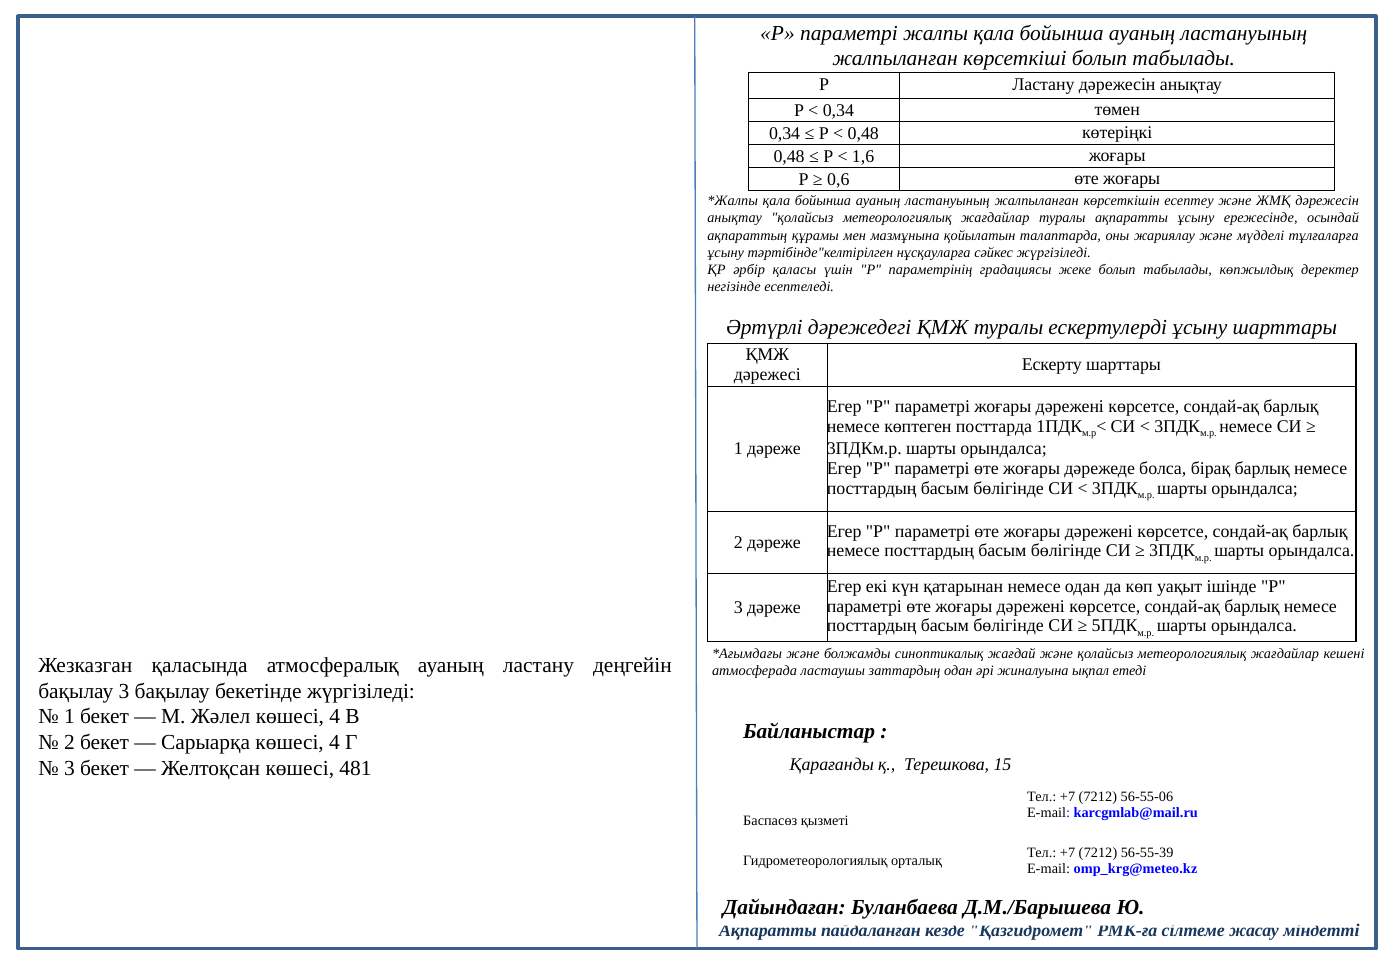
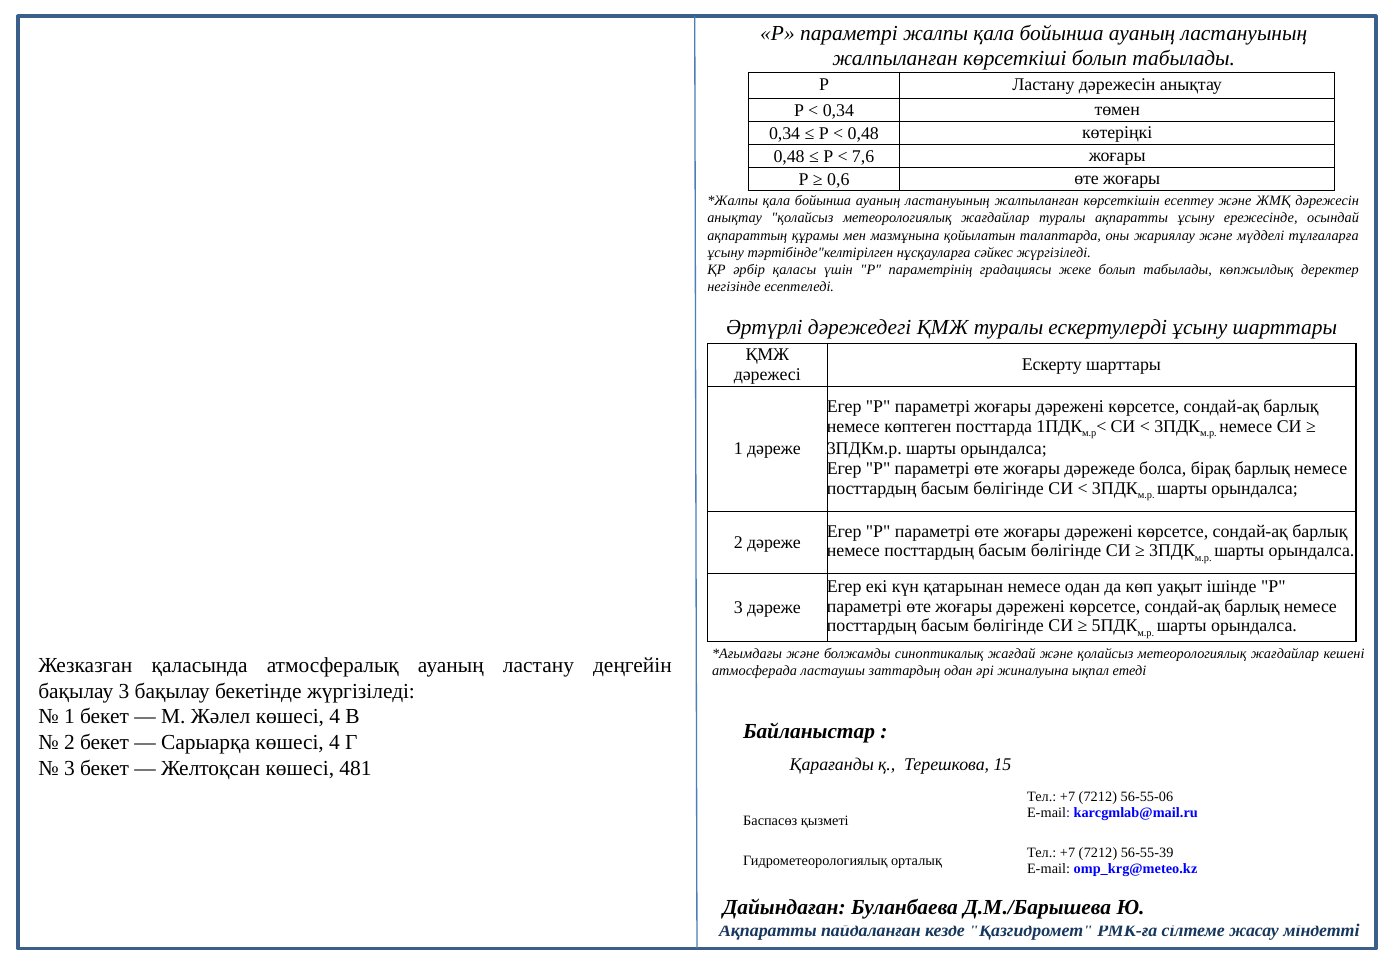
1,6: 1,6 -> 7,6
